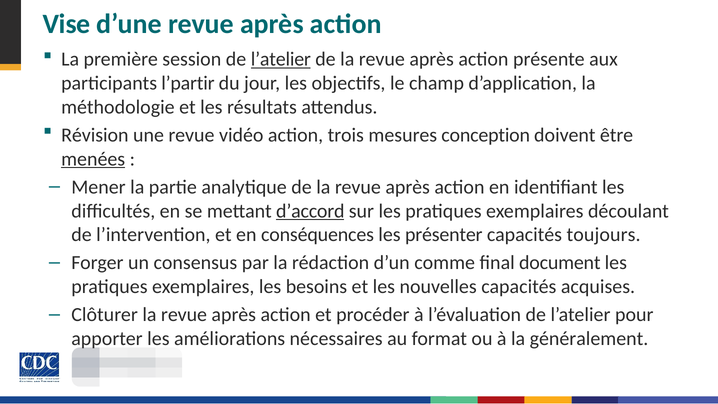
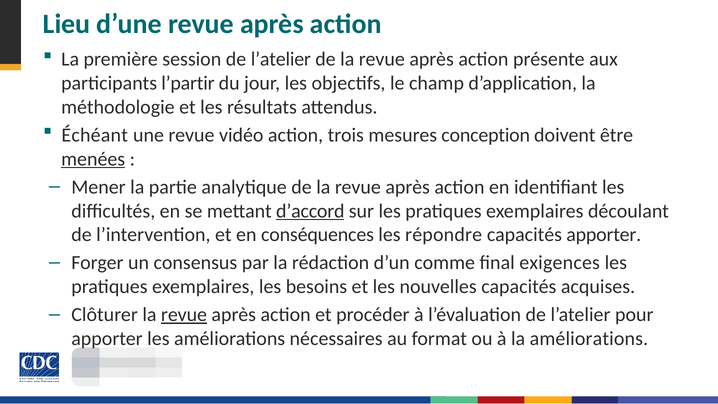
Vise: Vise -> Lieu
l’atelier at (281, 59) underline: present -> none
Révision: Révision -> Échéant
présenter: présenter -> répondre
capacités toujours: toujours -> apporter
document: document -> exigences
revue at (184, 315) underline: none -> present
la généralement: généralement -> améliorations
